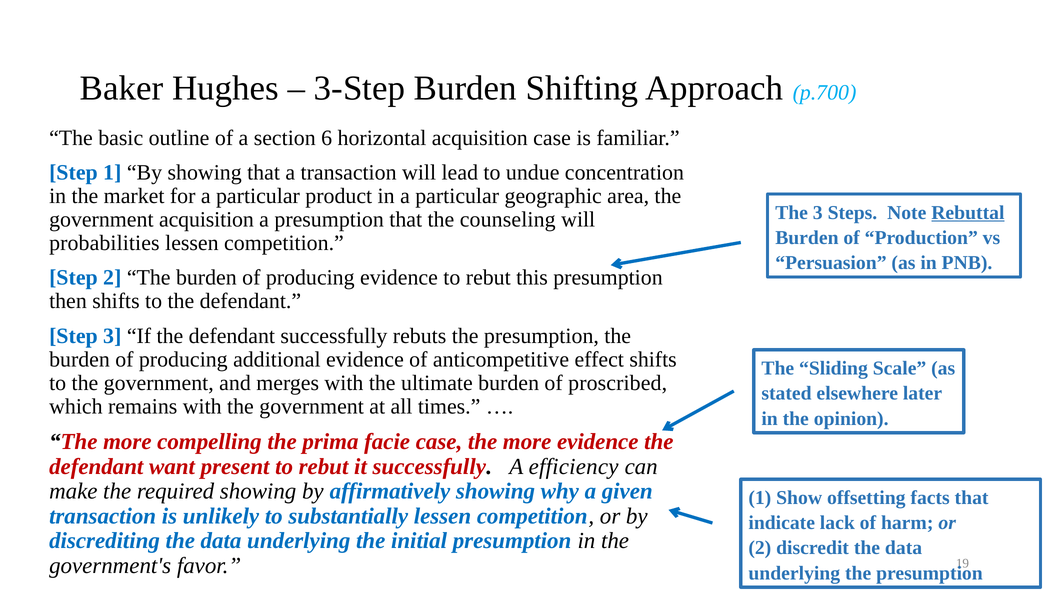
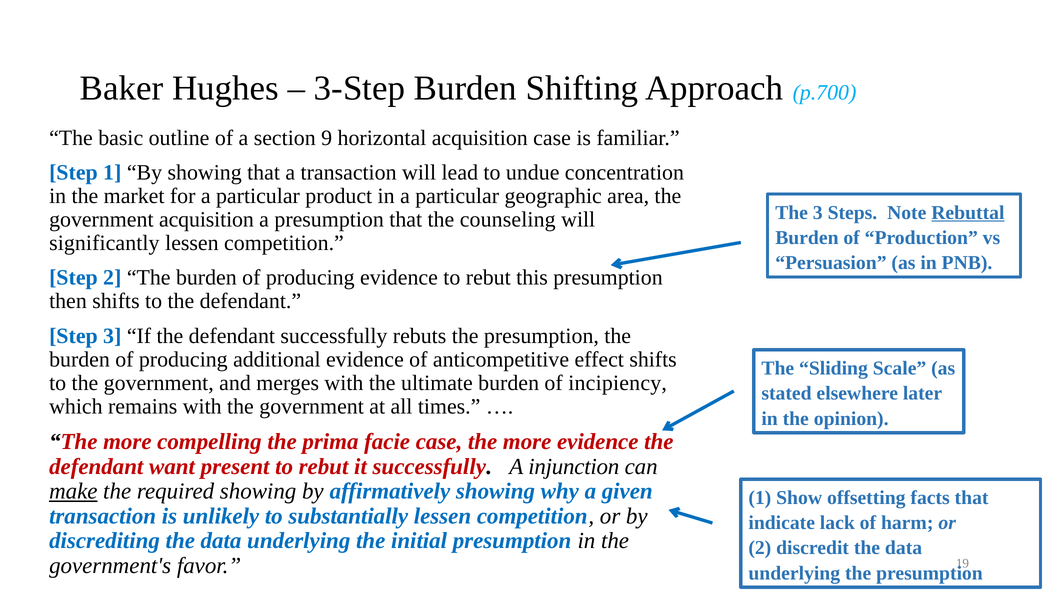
6: 6 -> 9
probabilities: probabilities -> significantly
proscribed: proscribed -> incipiency
efficiency: efficiency -> injunction
make underline: none -> present
